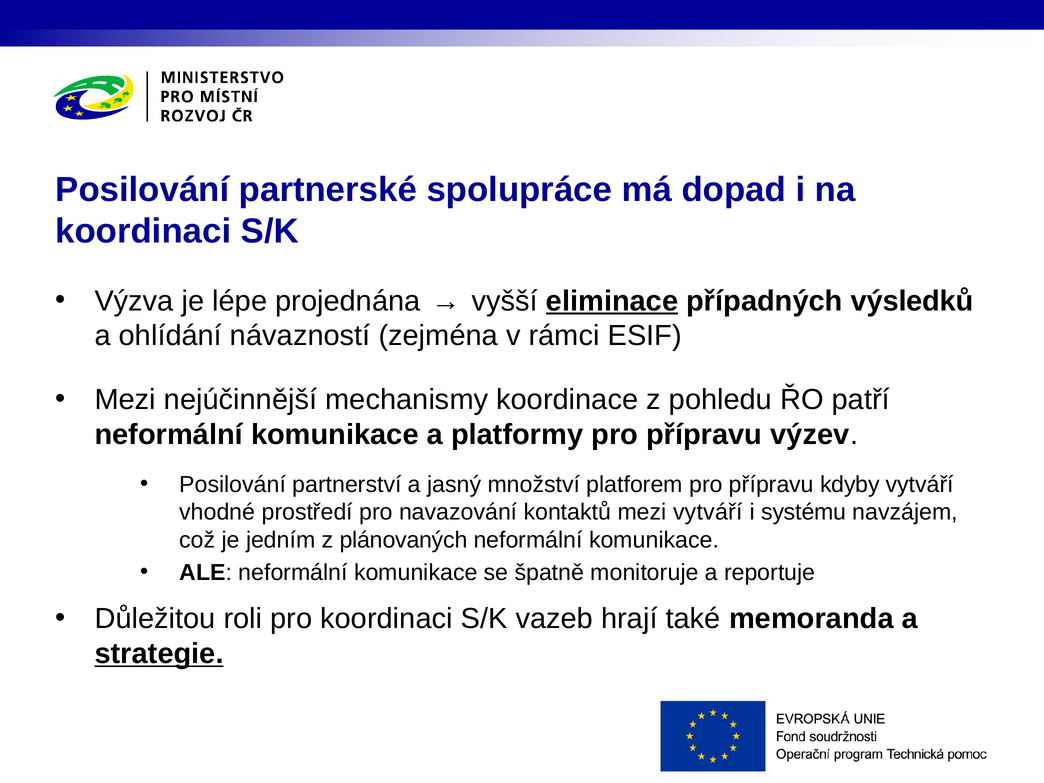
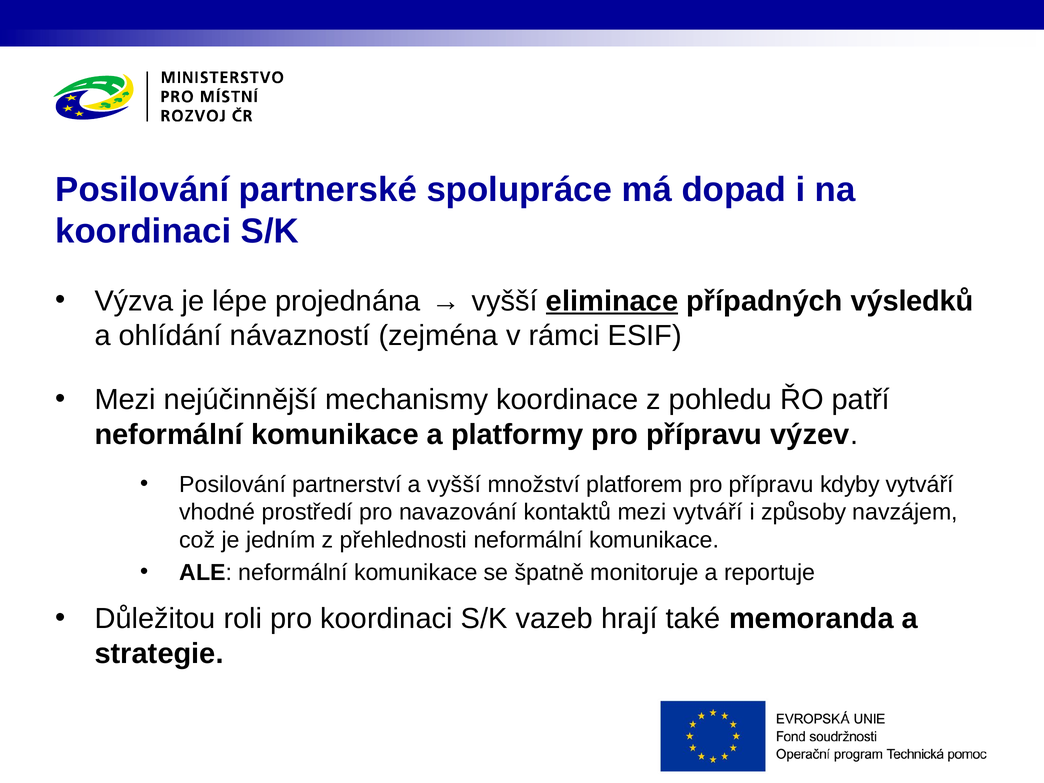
a jasný: jasný -> vyšší
systému: systému -> způsoby
plánovaných: plánovaných -> přehlednosti
strategie underline: present -> none
